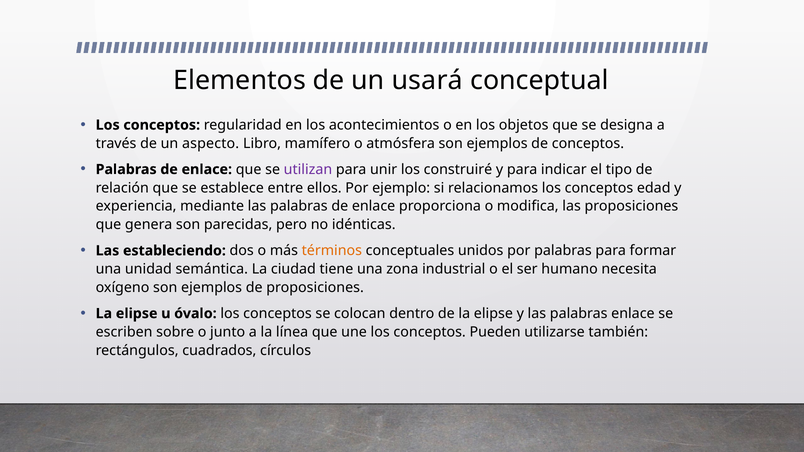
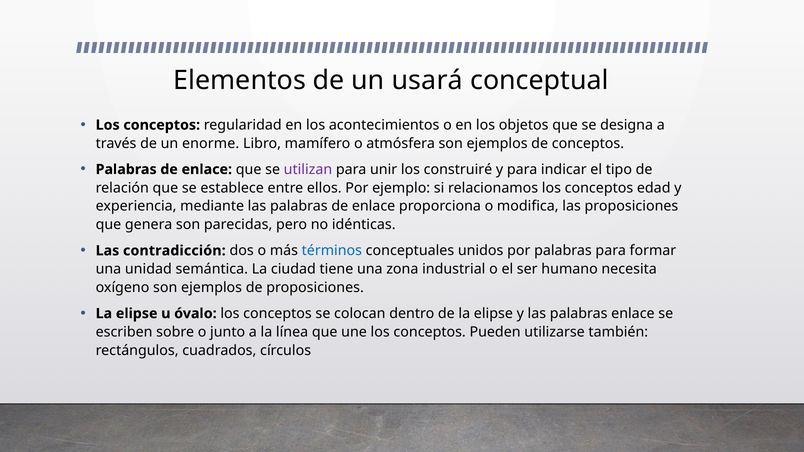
aspecto: aspecto -> enorme
estableciendo: estableciendo -> contradicción
términos colour: orange -> blue
